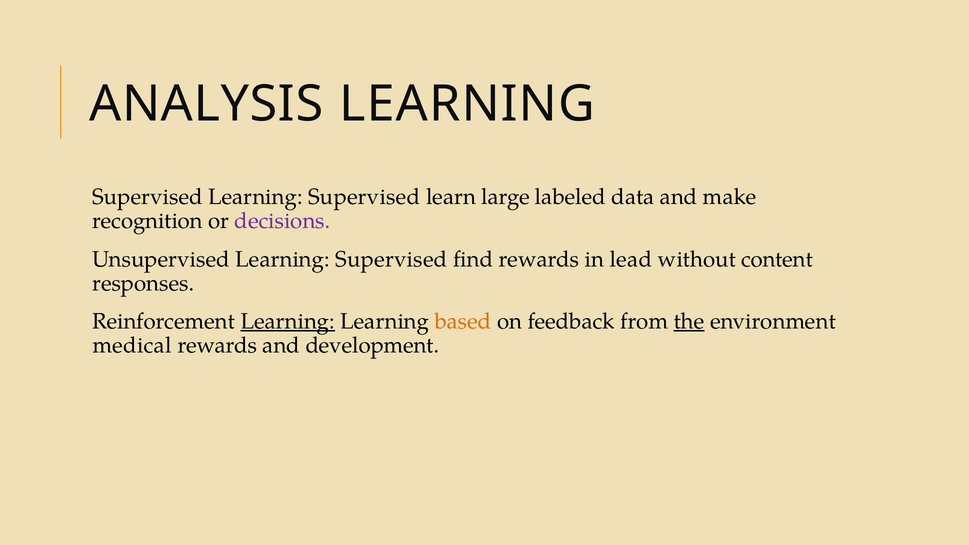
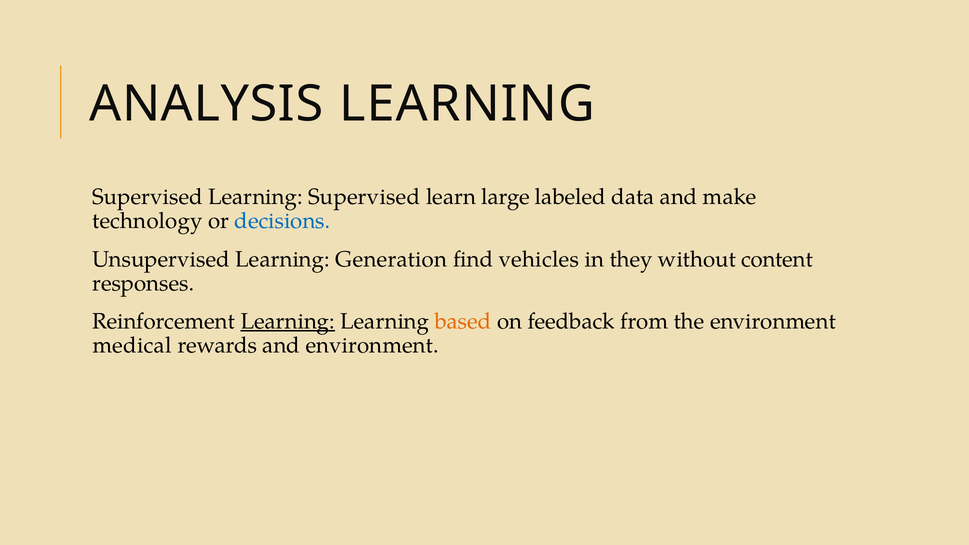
recognition: recognition -> technology
decisions colour: purple -> blue
Unsupervised Learning Supervised: Supervised -> Generation
find rewards: rewards -> vehicles
lead: lead -> they
the underline: present -> none
and development: development -> environment
